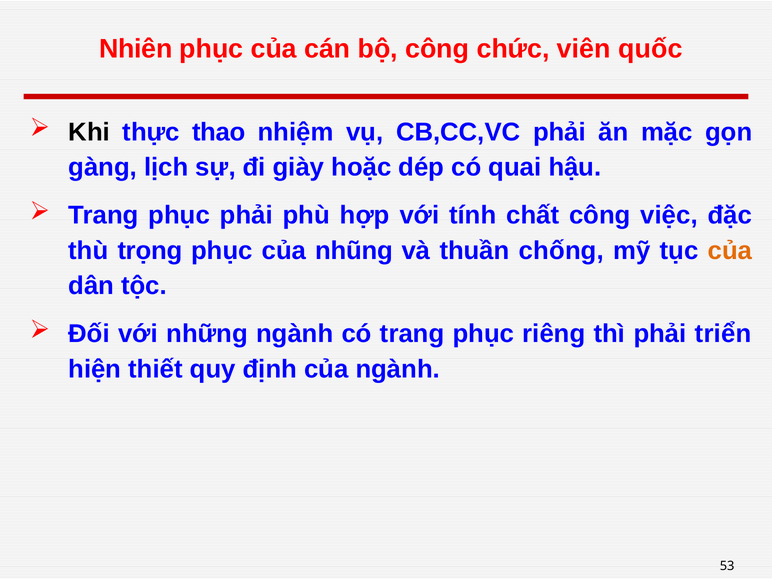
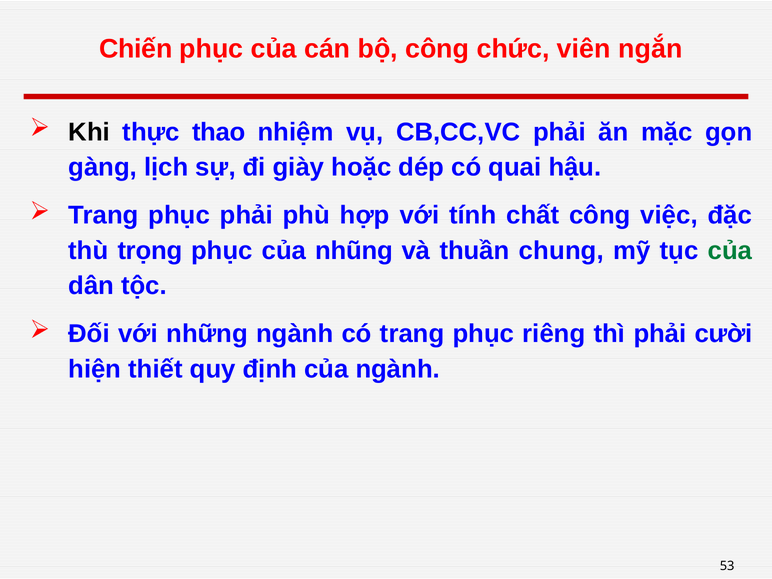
Nhiên: Nhiên -> Chiến
quốc: quốc -> ngắn
chống: chống -> chung
của at (730, 251) colour: orange -> green
triển: triển -> cười
